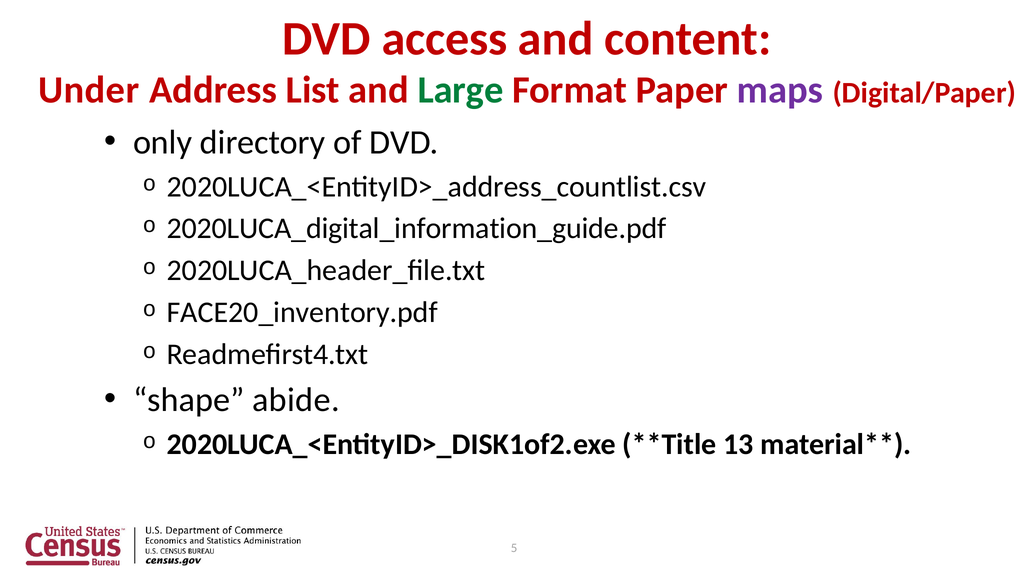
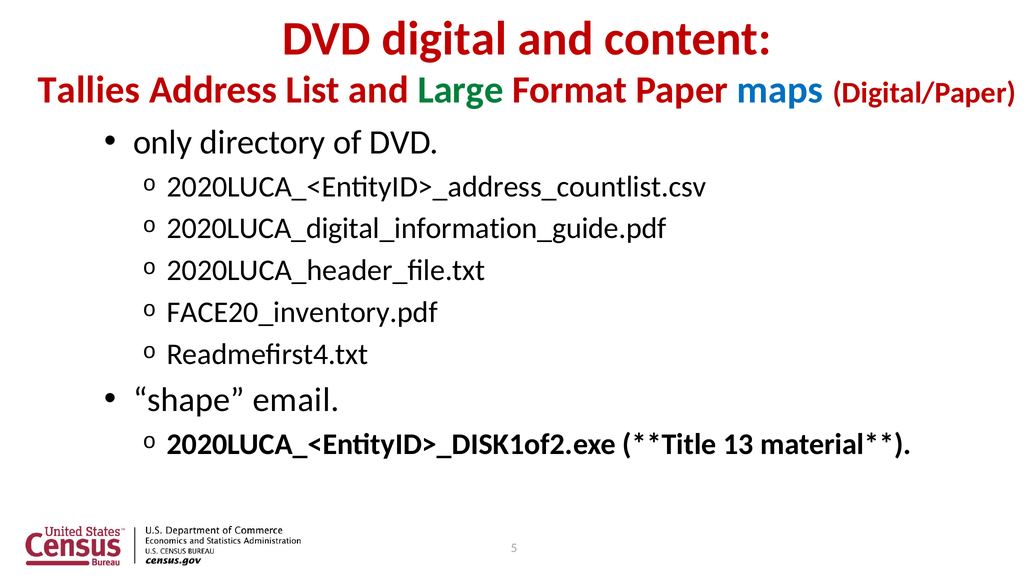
access: access -> digital
Under: Under -> Tallies
maps colour: purple -> blue
abide: abide -> email
